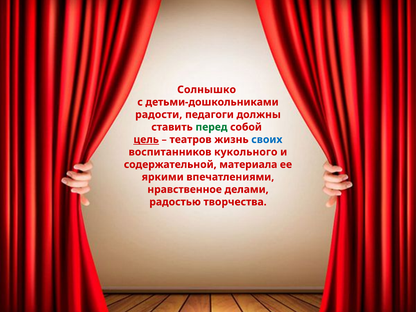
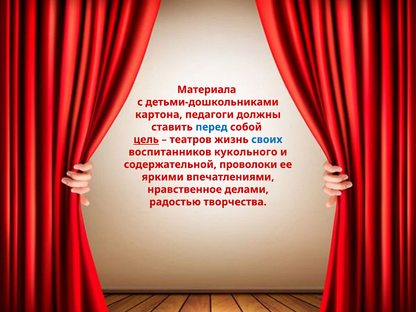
Солнышко: Солнышко -> Материала
радости: радости -> картона
перед colour: green -> blue
материала: материала -> проволоки
